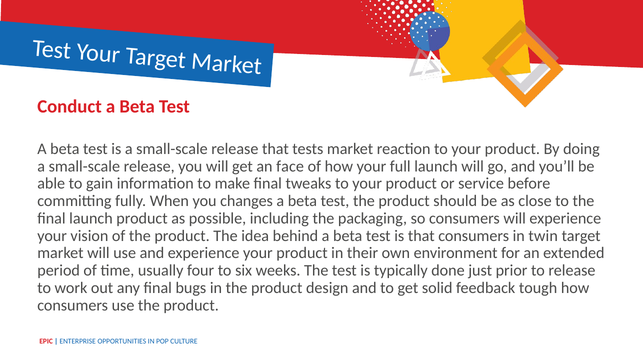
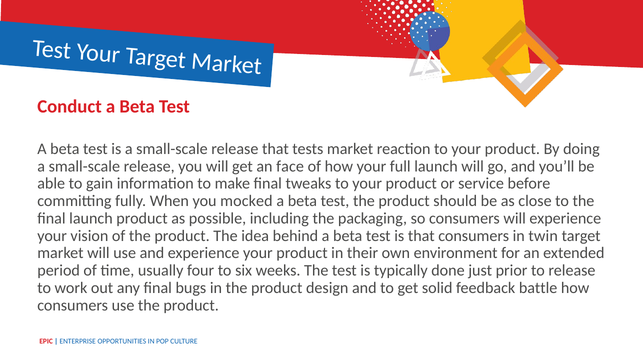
changes: changes -> mocked
tough: tough -> battle
